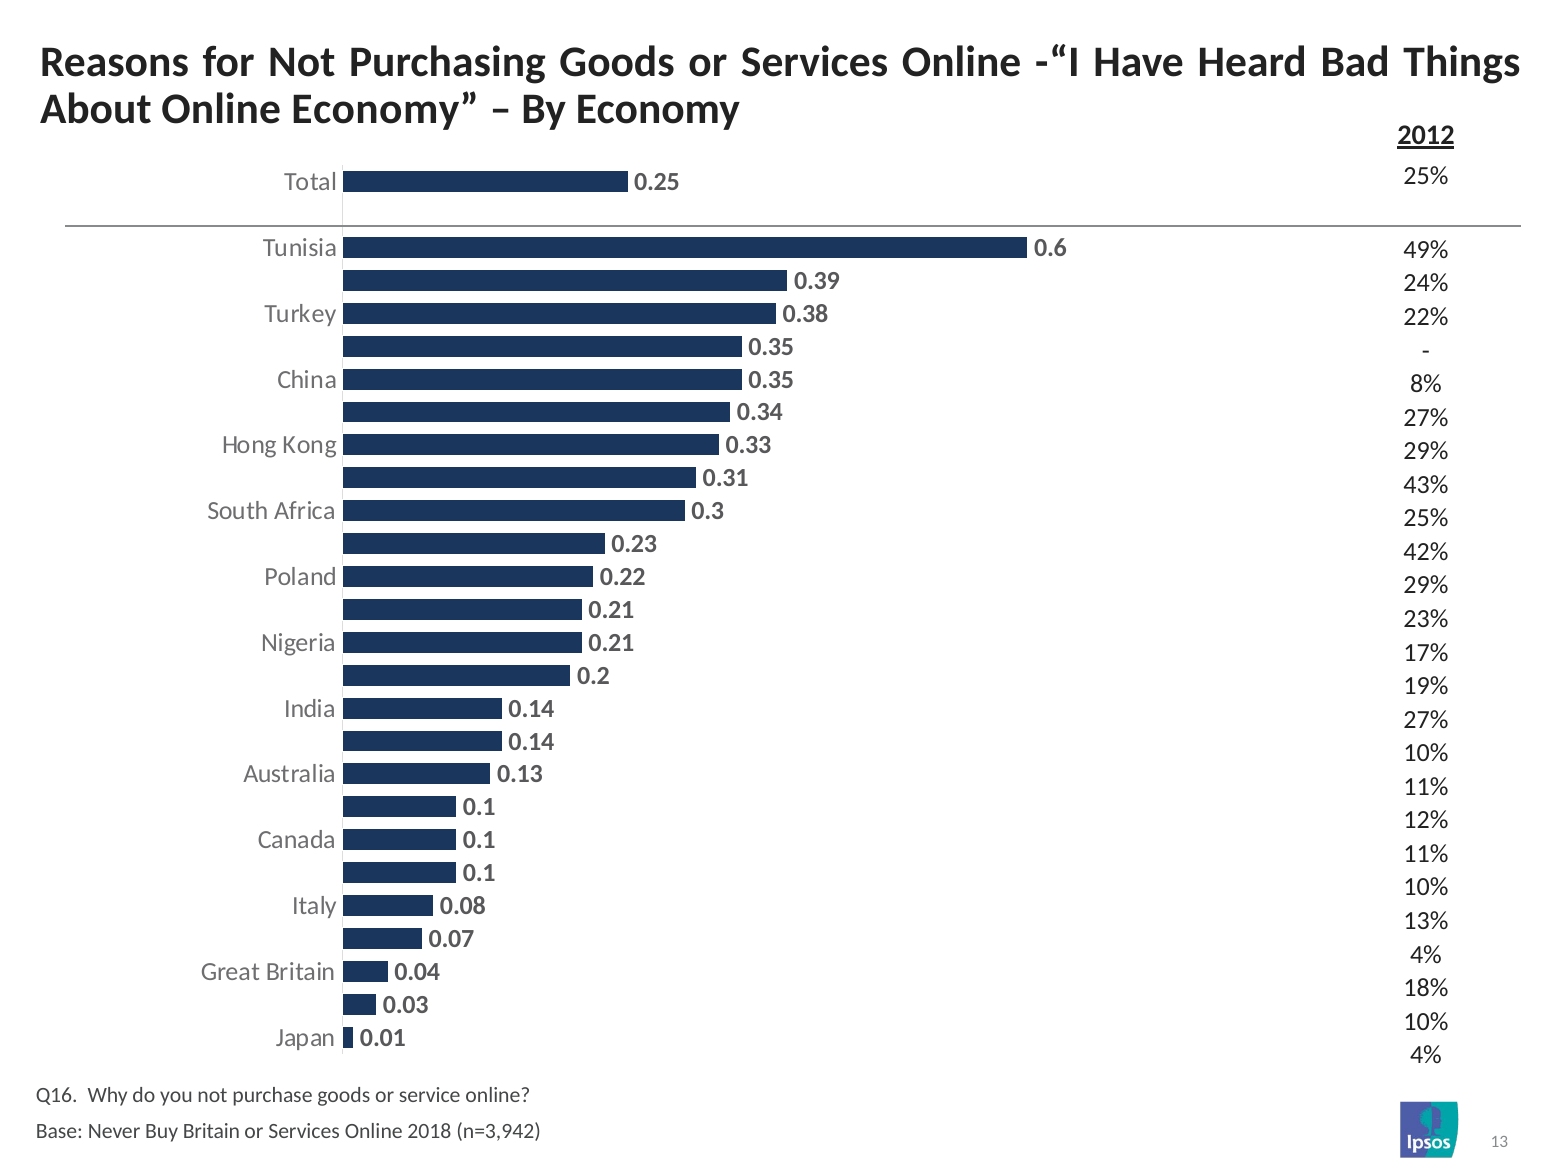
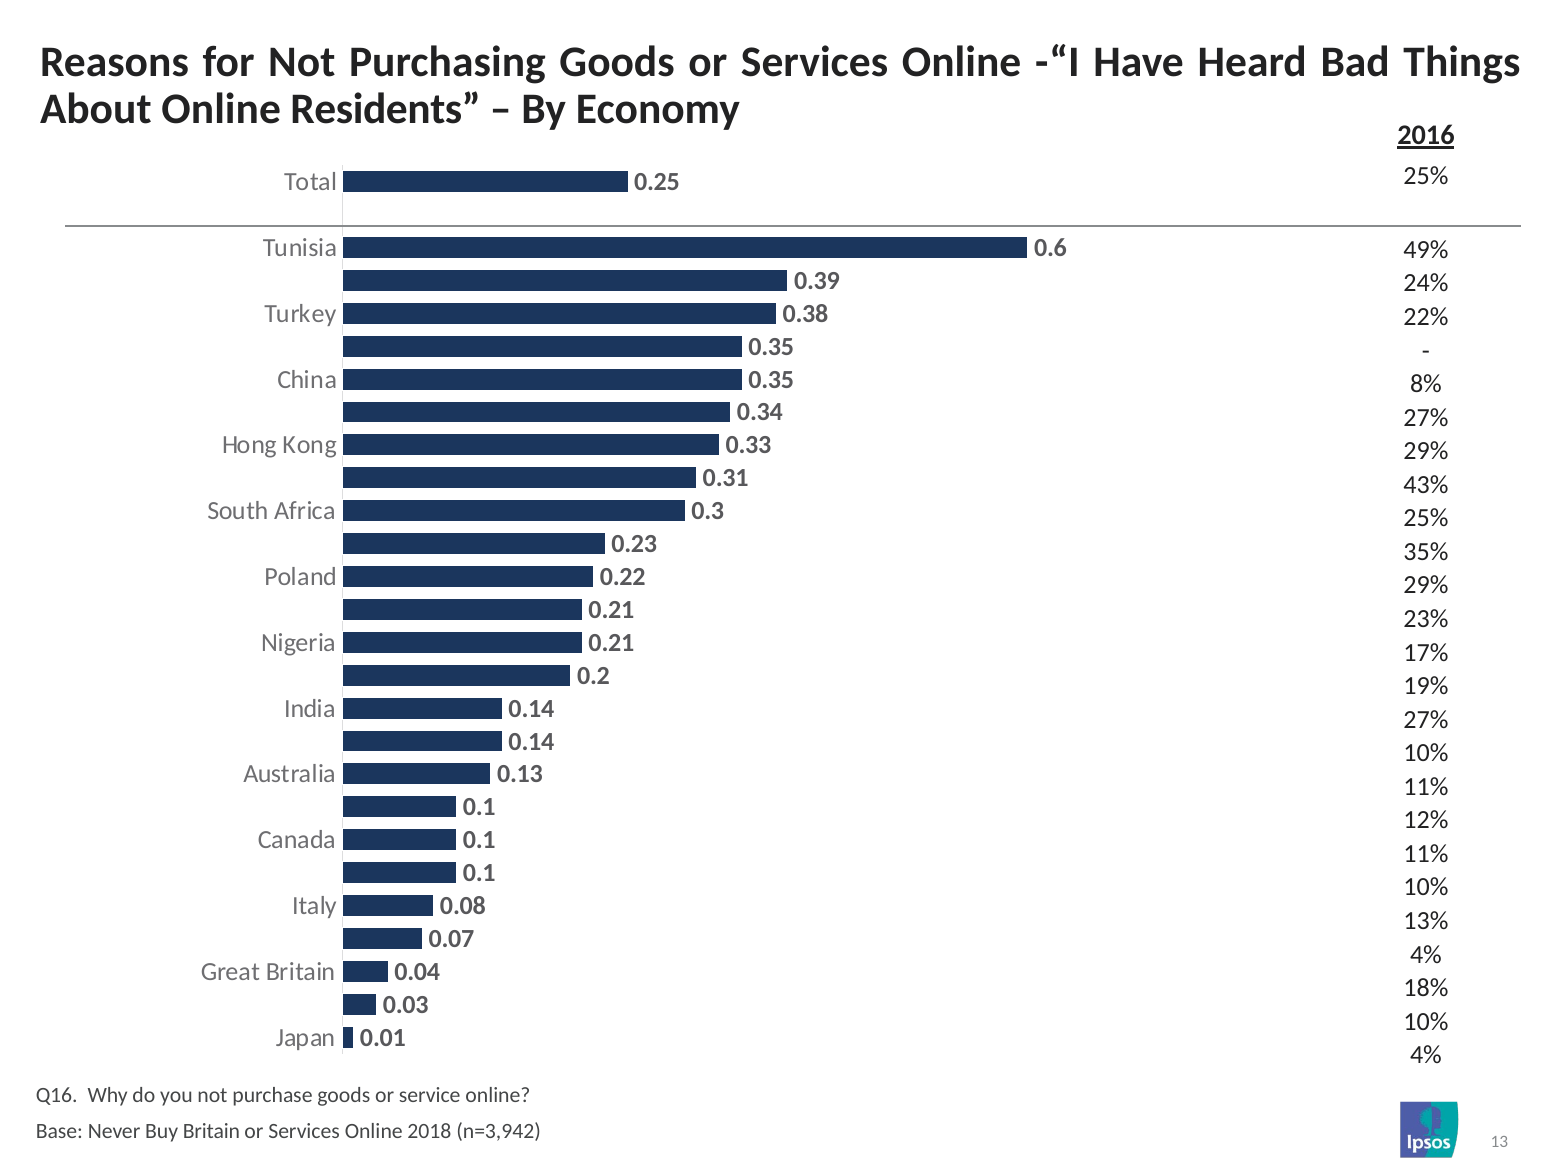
Online Economy: Economy -> Residents
2012: 2012 -> 2016
42%: 42% -> 35%
